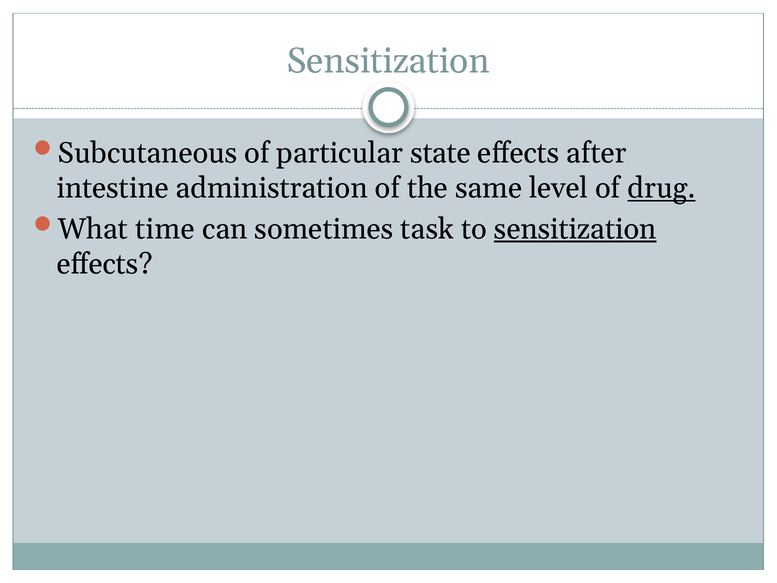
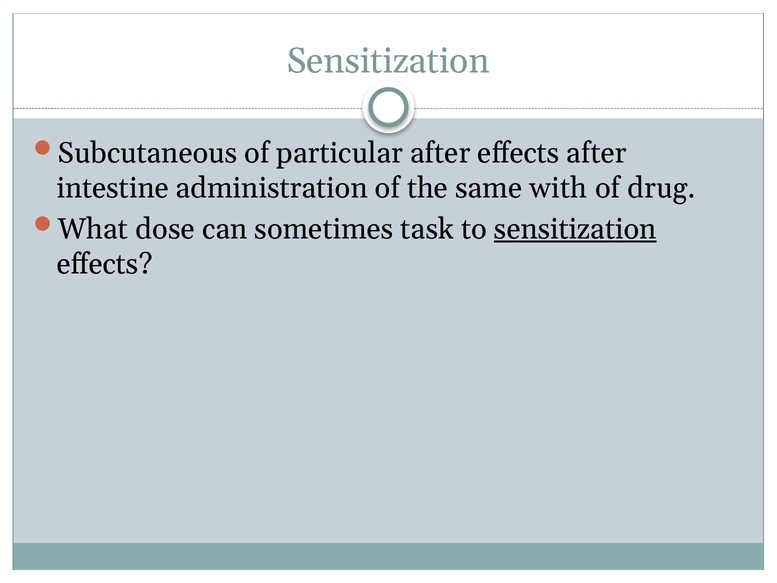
particular state: state -> after
level: level -> with
drug underline: present -> none
time: time -> dose
